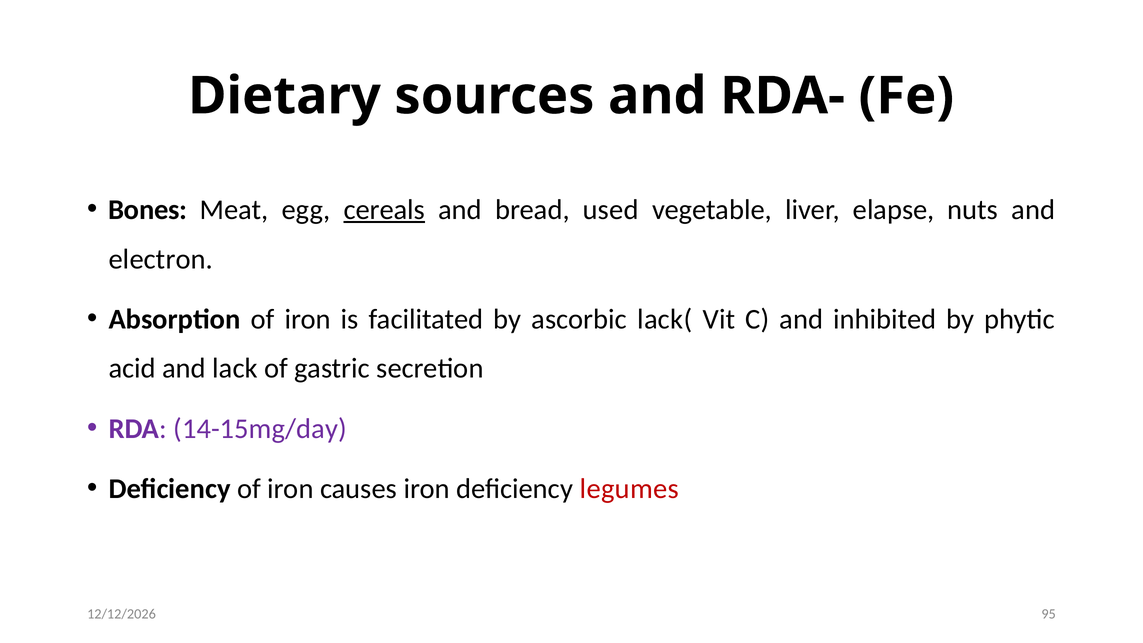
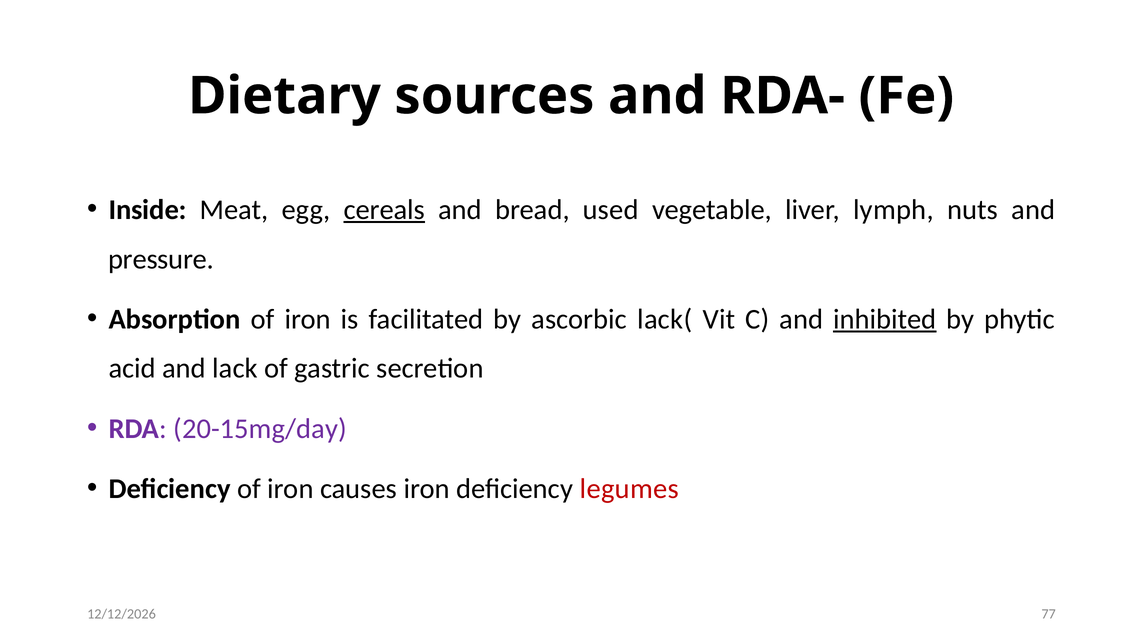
Bones: Bones -> Inside
elapse: elapse -> lymph
electron: electron -> pressure
inhibited underline: none -> present
14-15mg/day: 14-15mg/day -> 20-15mg/day
95: 95 -> 77
